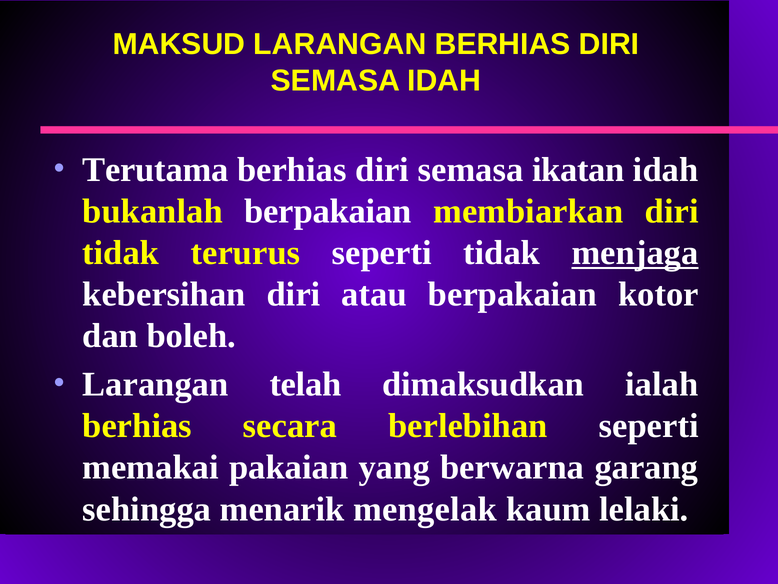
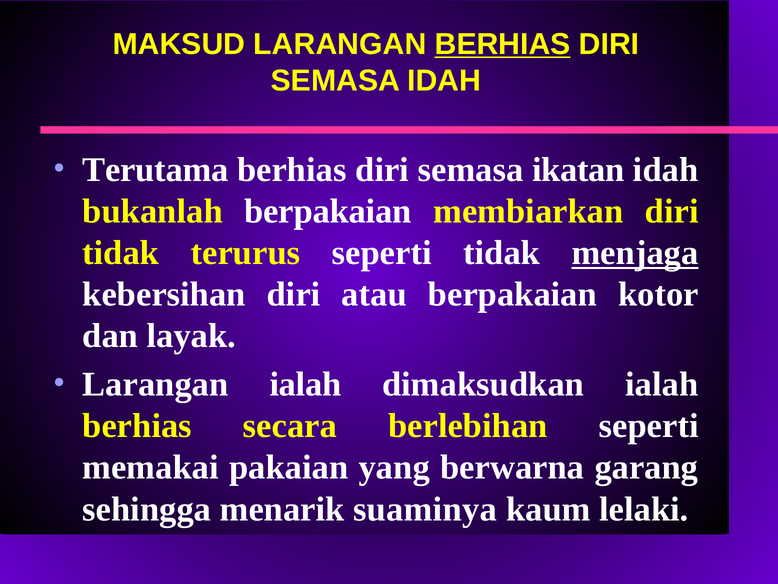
BERHIAS at (503, 44) underline: none -> present
boleh: boleh -> layak
Larangan telah: telah -> ialah
mengelak: mengelak -> suaminya
